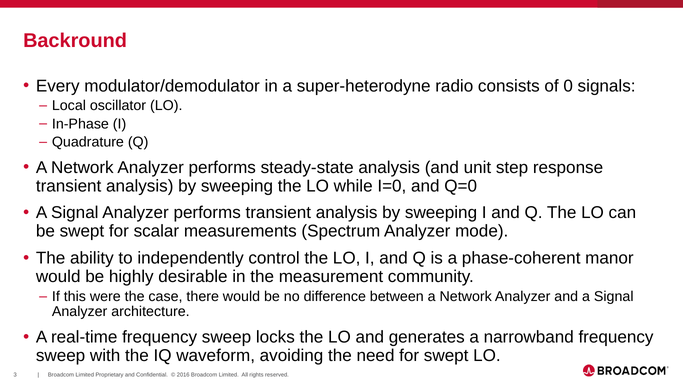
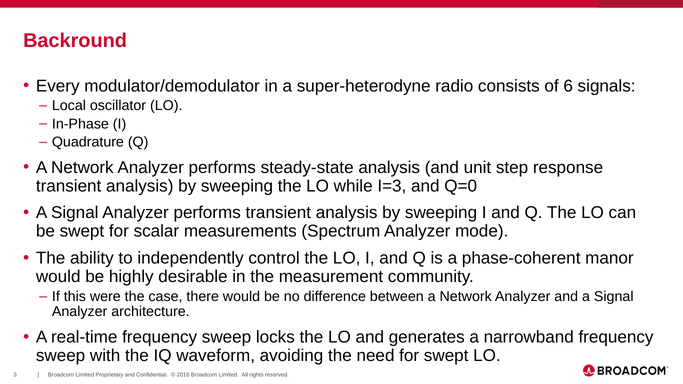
0: 0 -> 6
I=0: I=0 -> I=3
